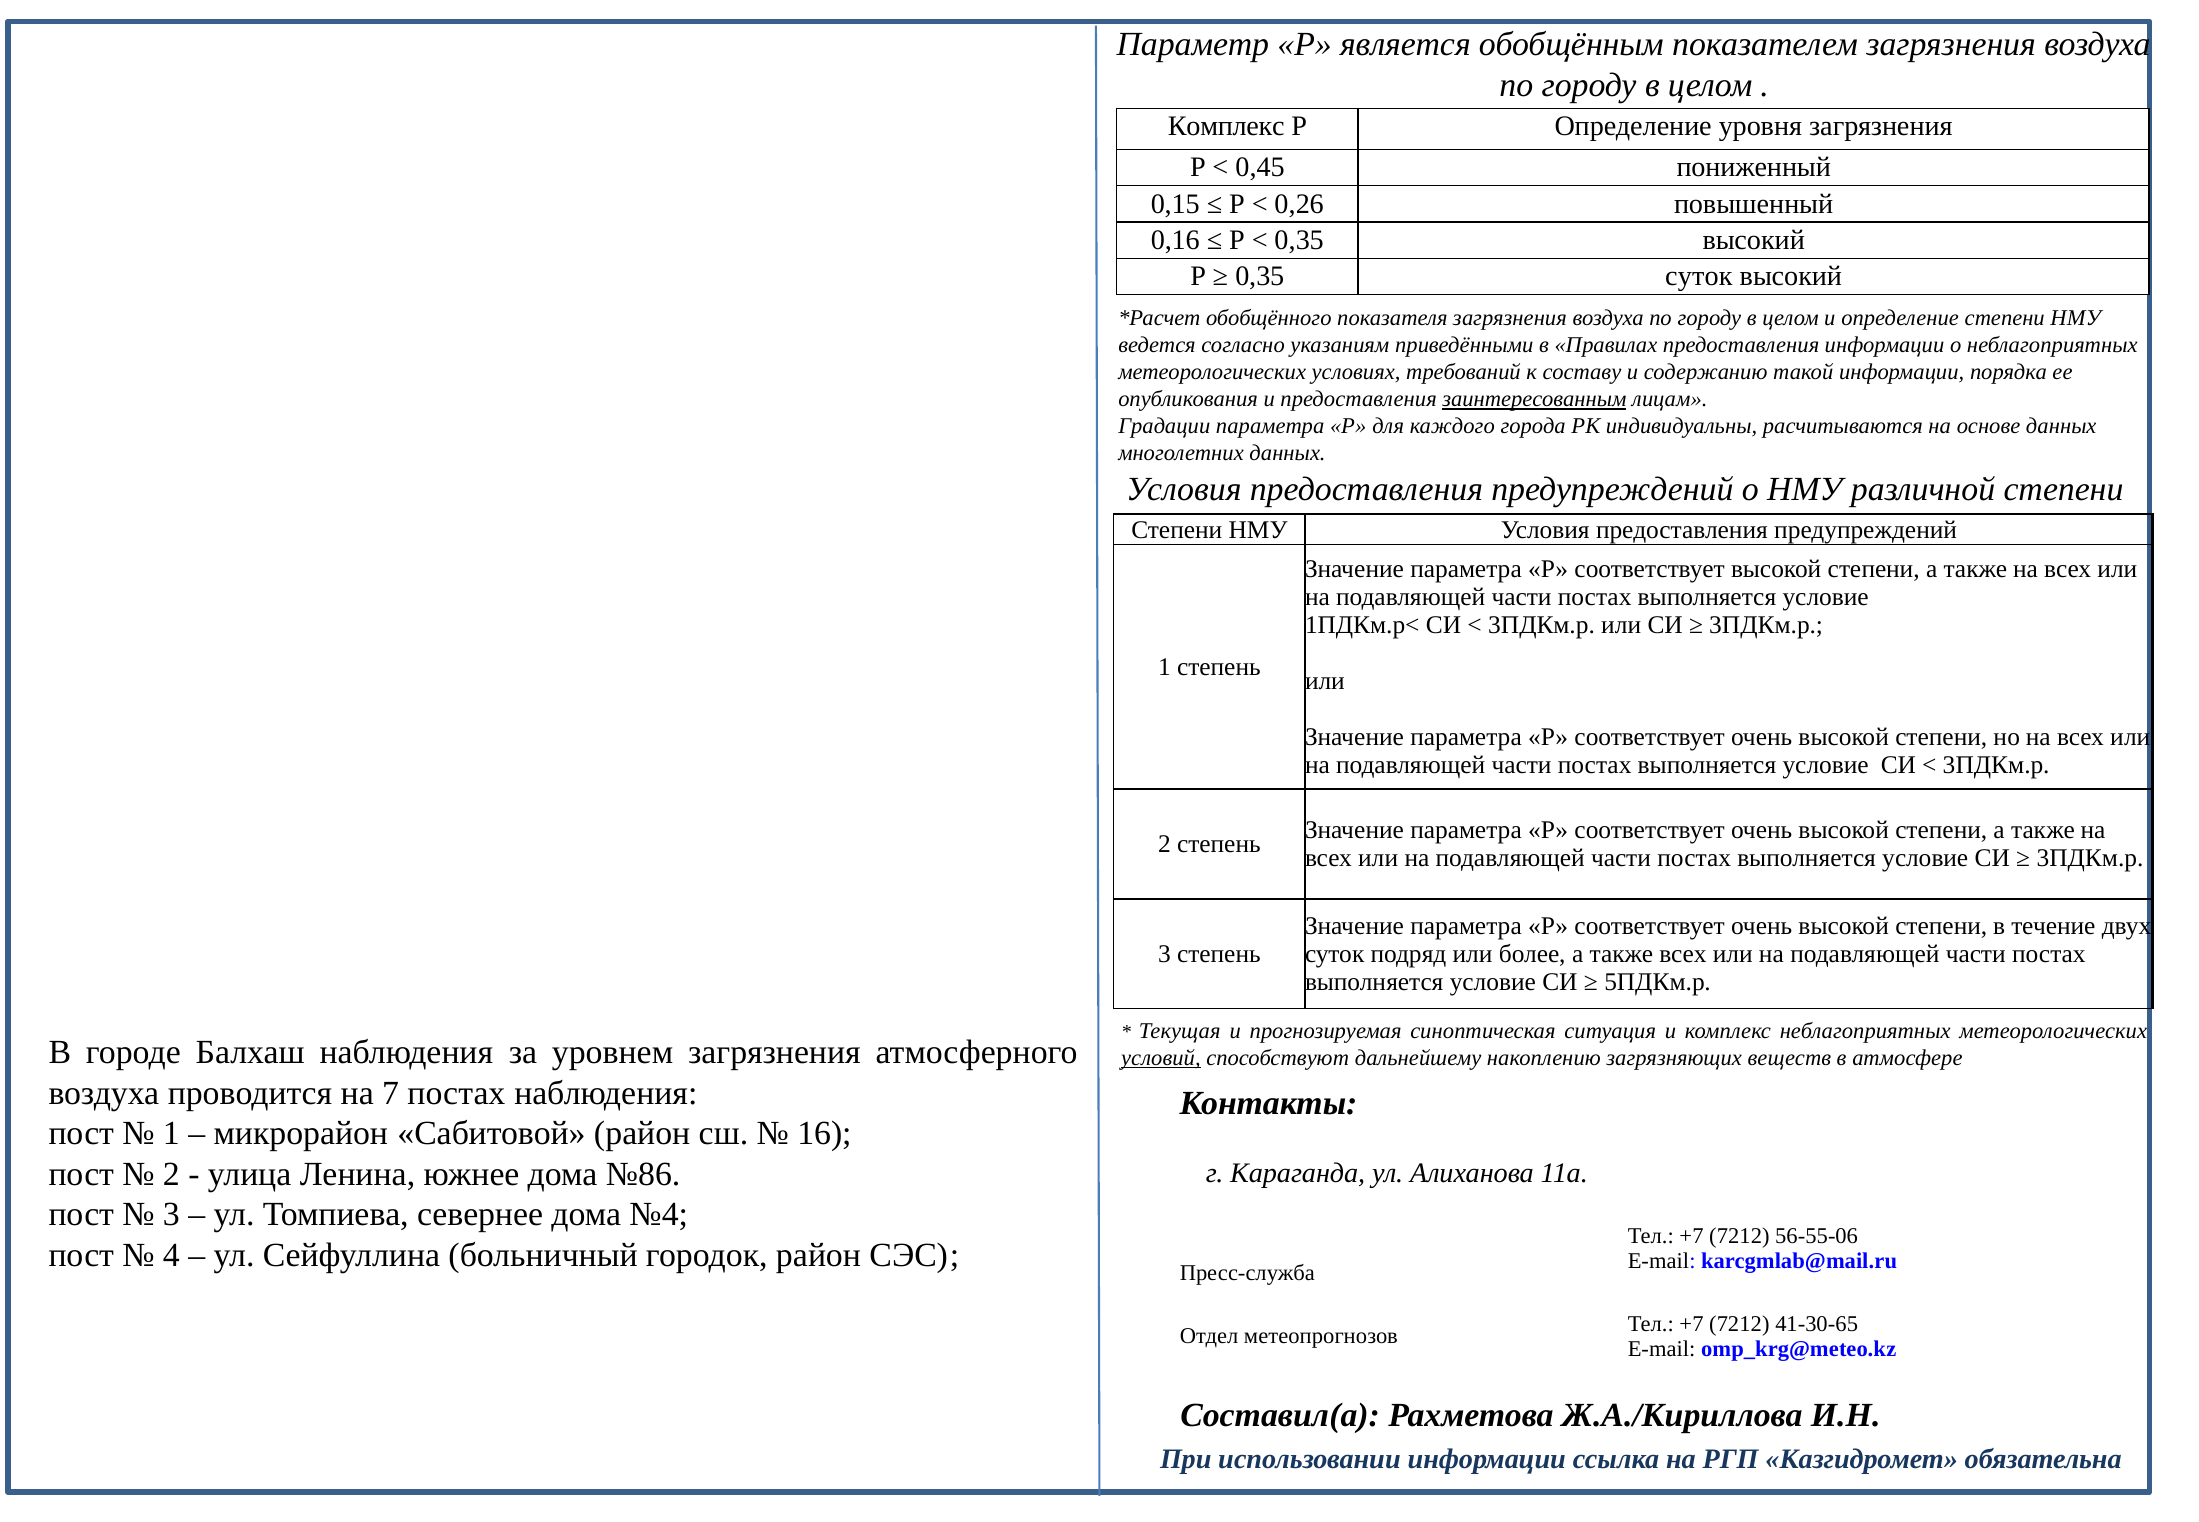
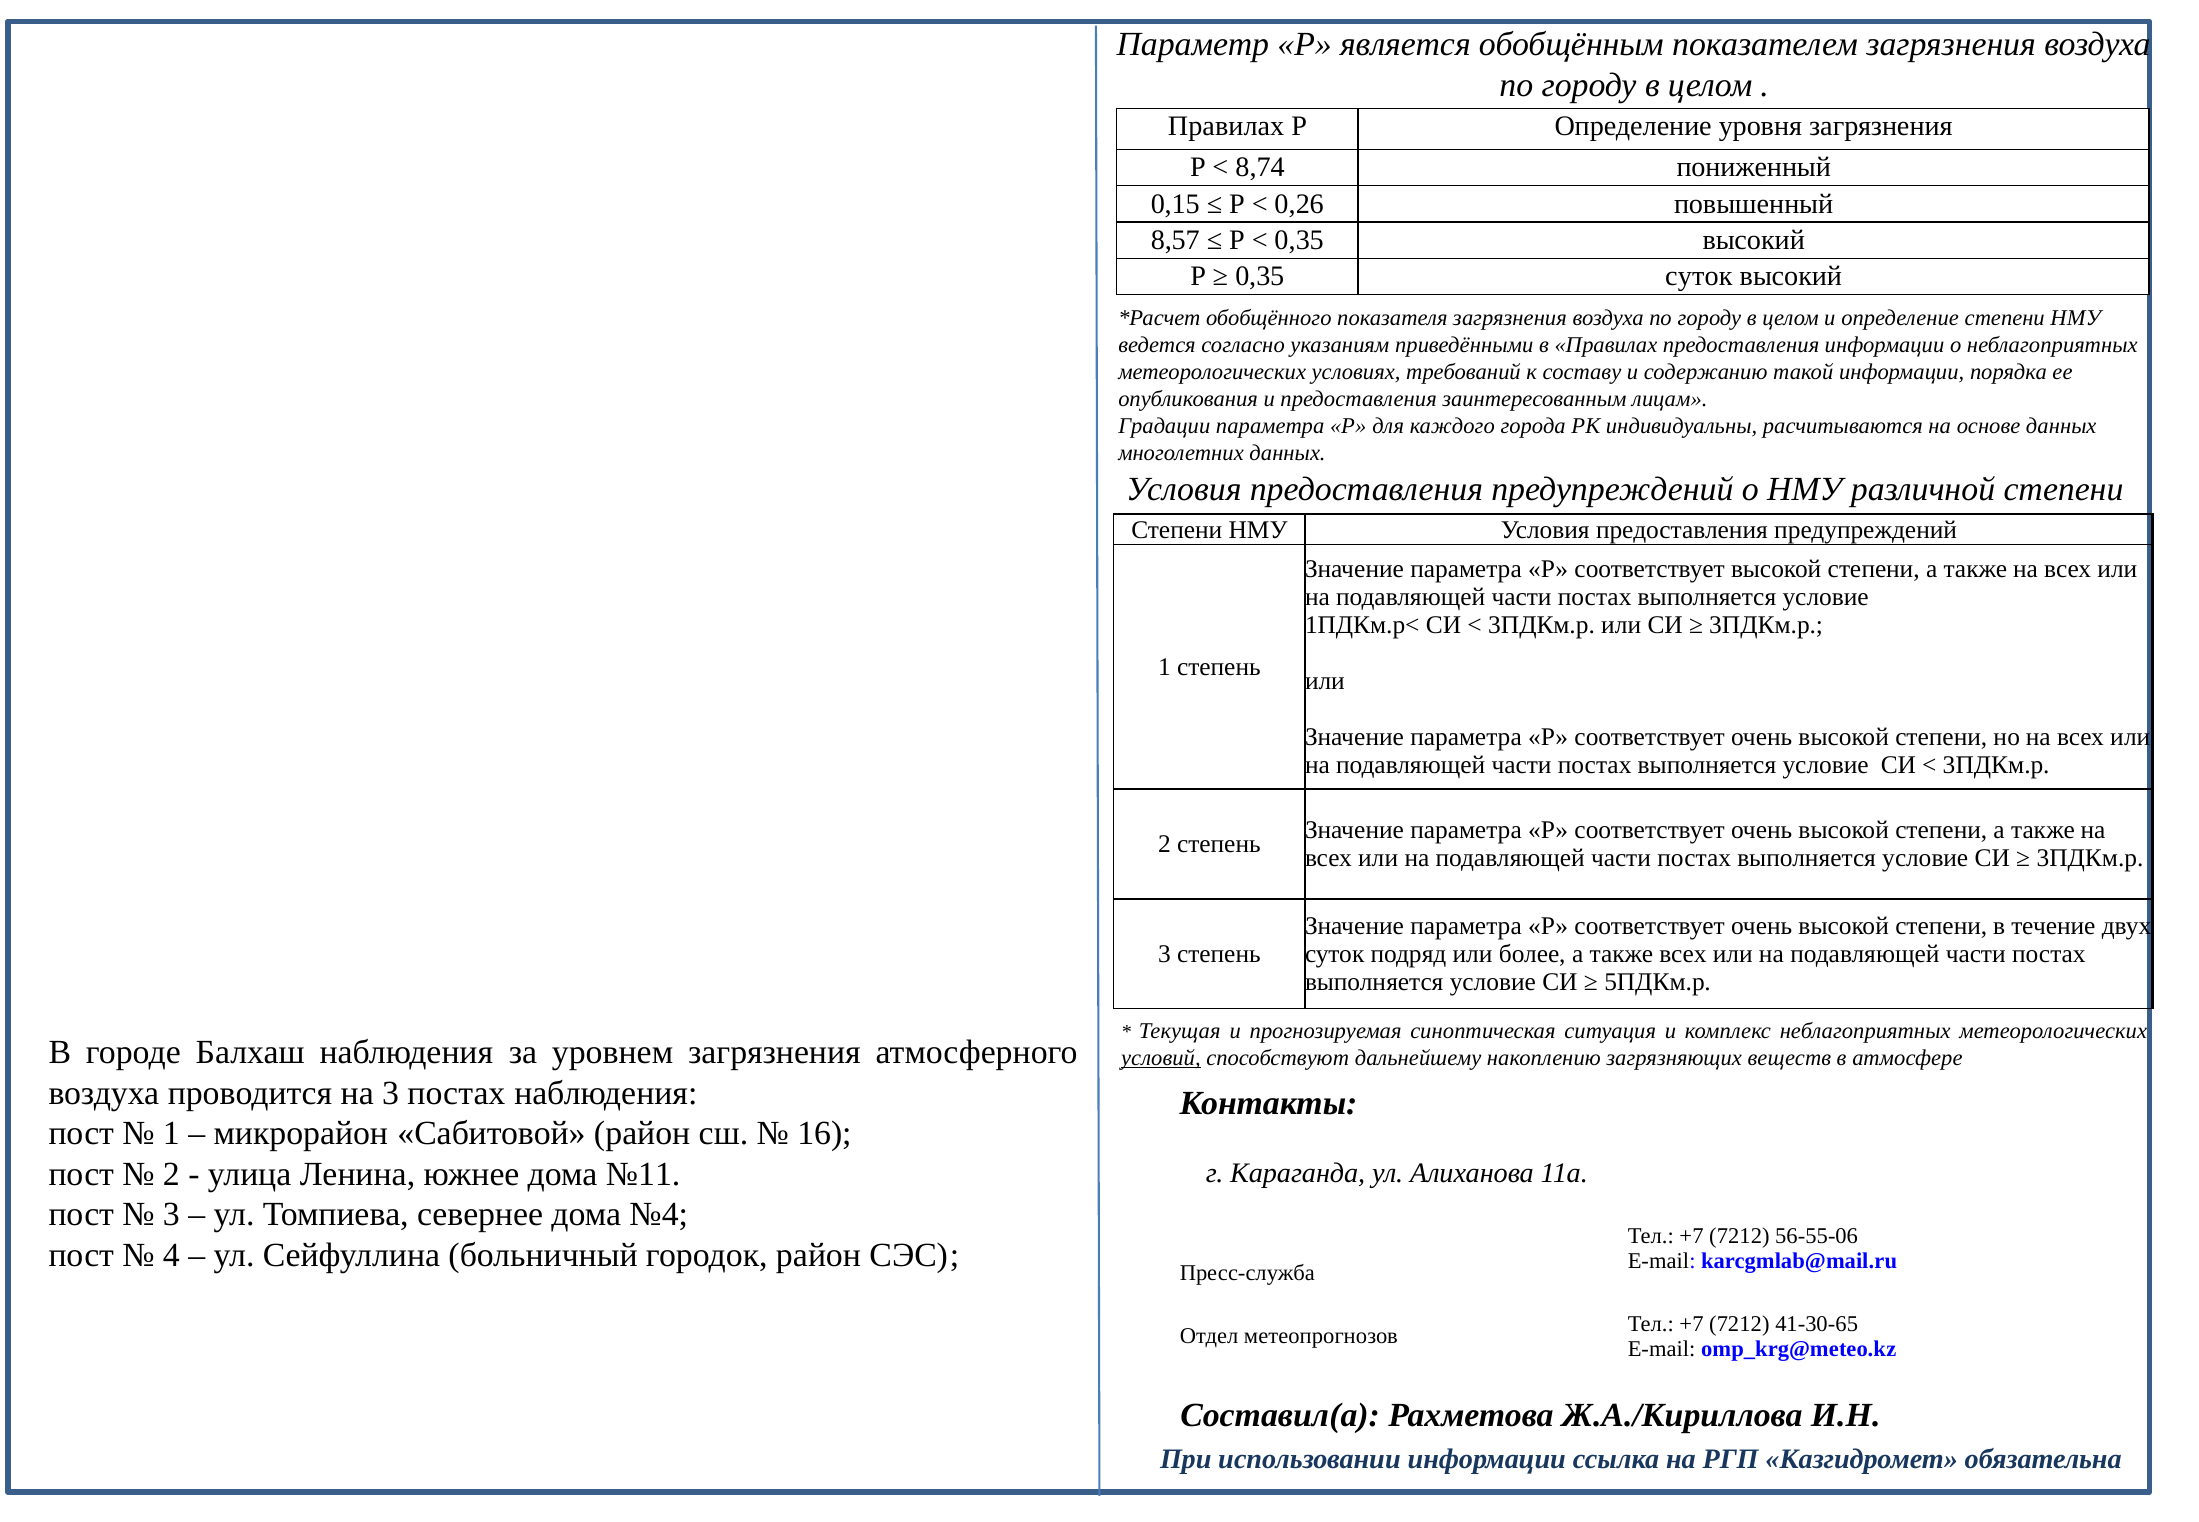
Комплекс at (1226, 126): Комплекс -> Правилах
0,45: 0,45 -> 8,74
0,16: 0,16 -> 8,57
заинтересованным underline: present -> none
на 7: 7 -> 3
№86: №86 -> №11
